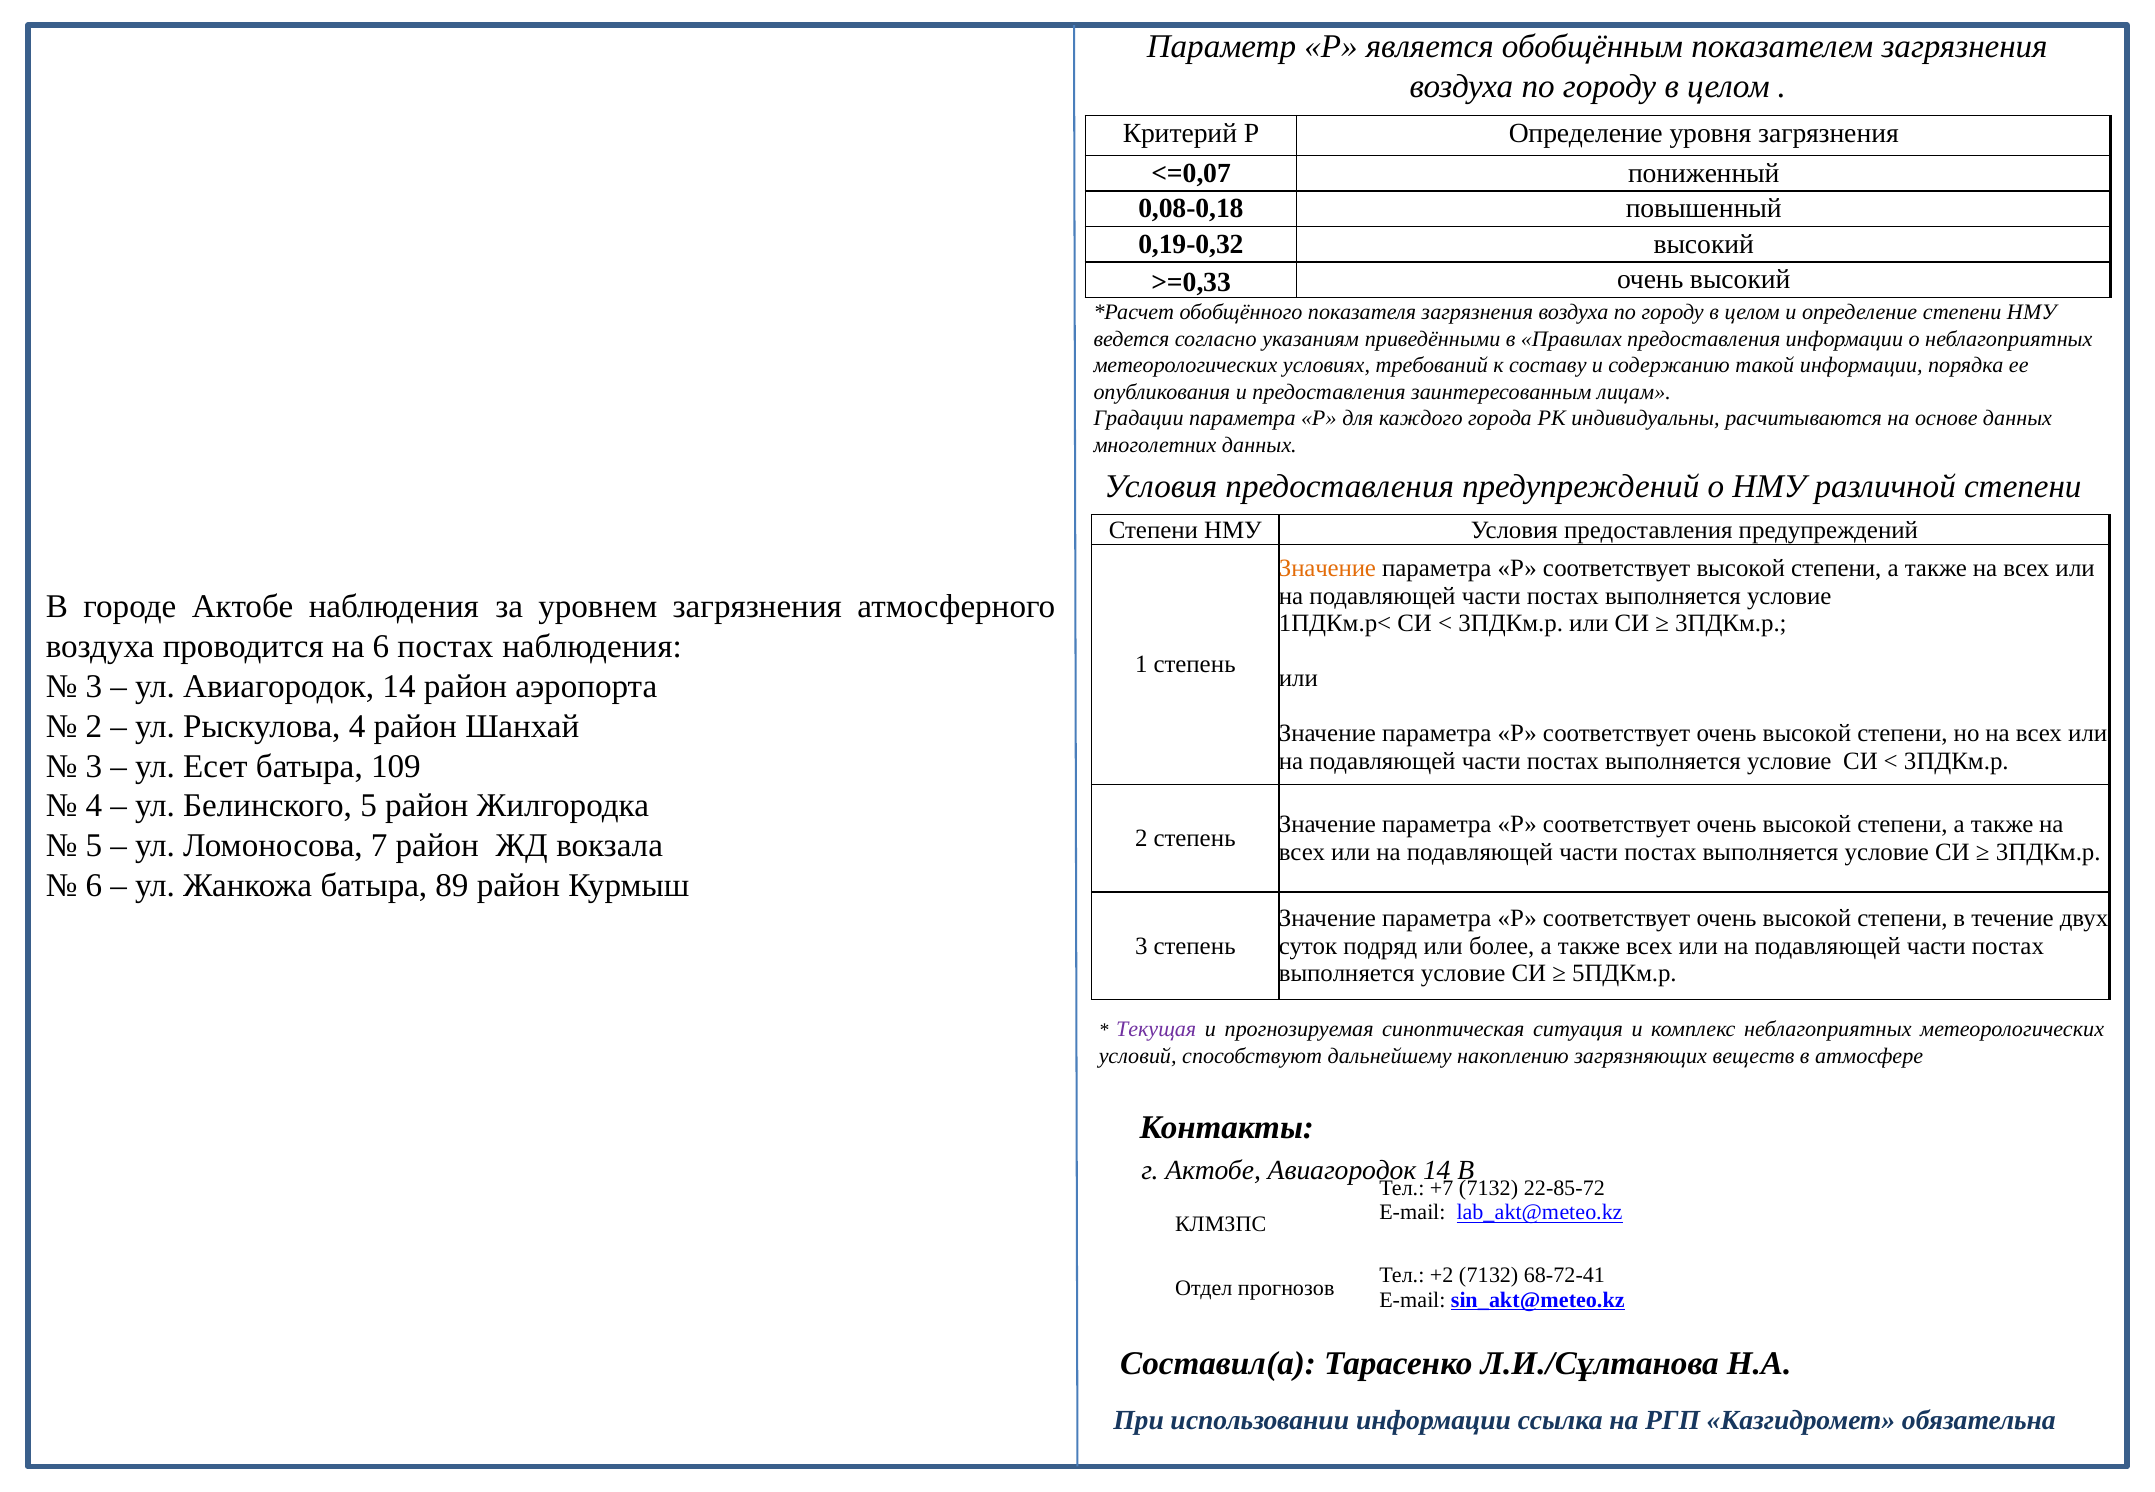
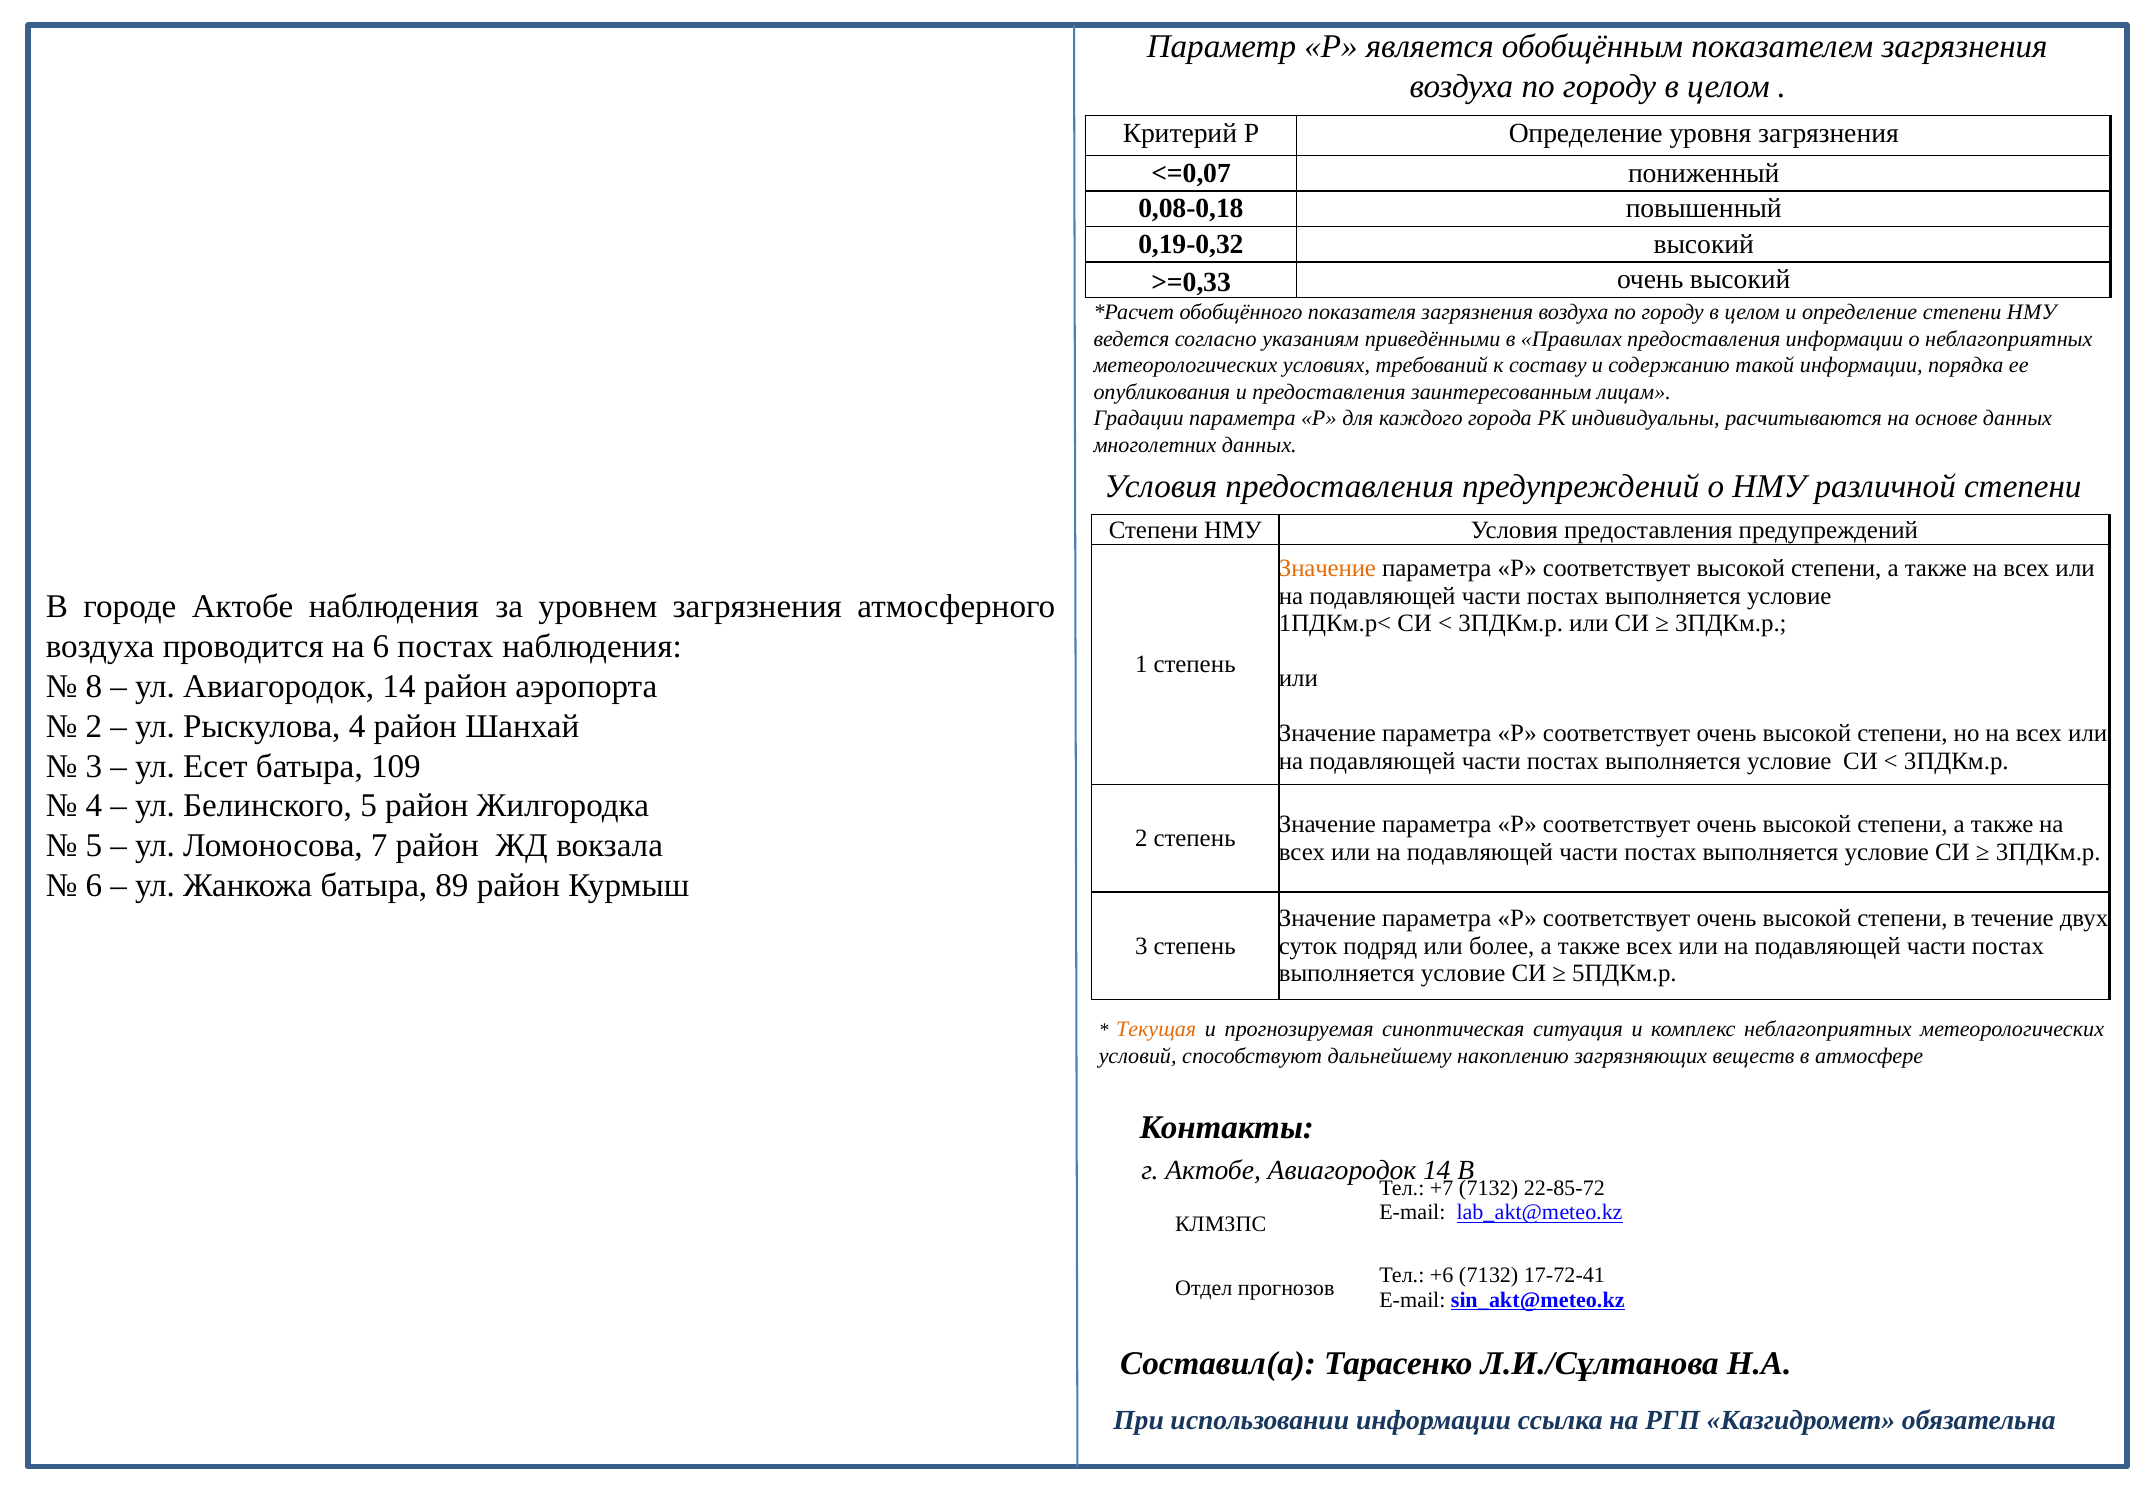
3 at (94, 687): 3 -> 8
Текущая colour: purple -> orange
+2: +2 -> +6
68-72-41: 68-72-41 -> 17-72-41
